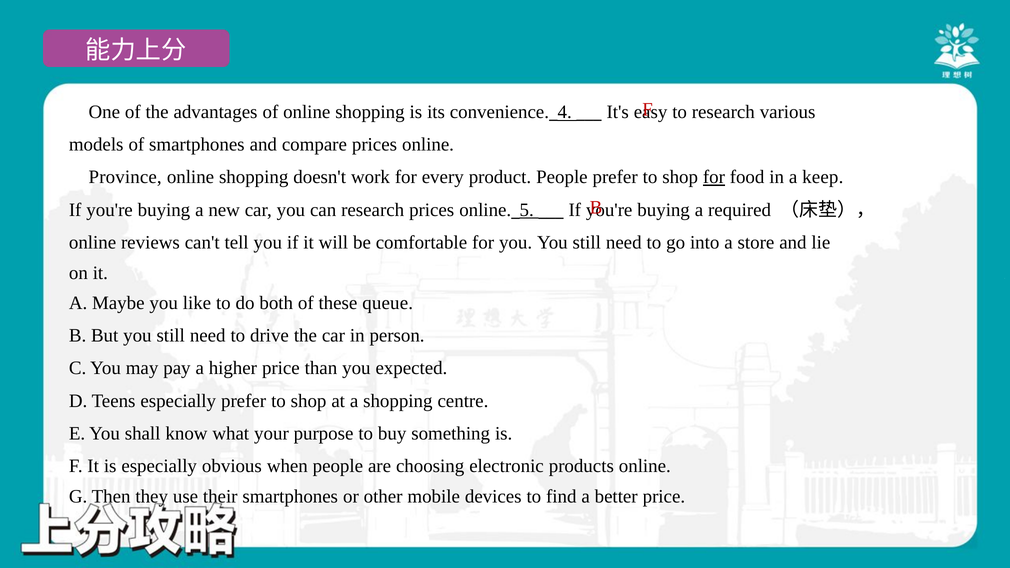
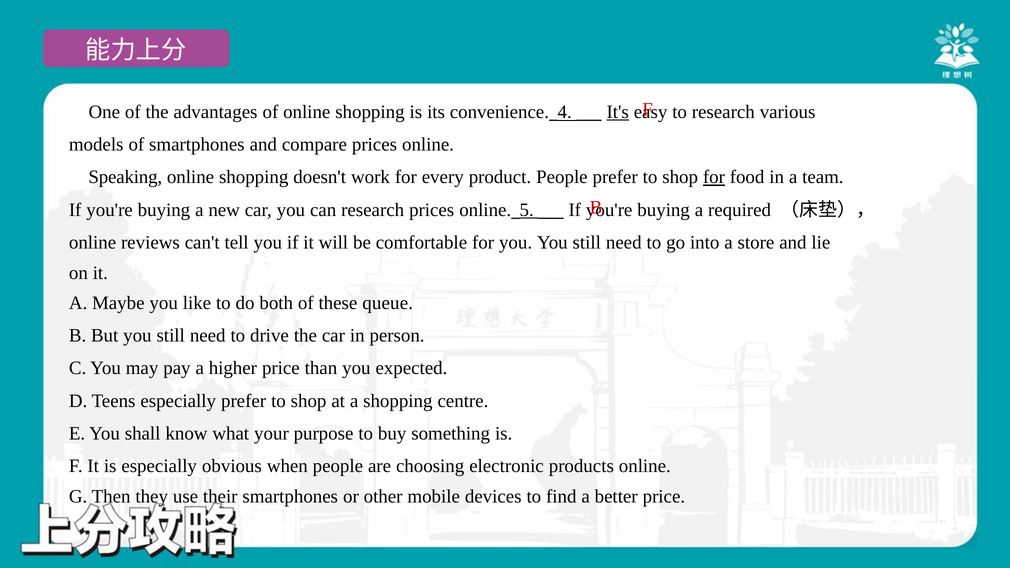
It's underline: none -> present
Province: Province -> Speaking
keep: keep -> team
